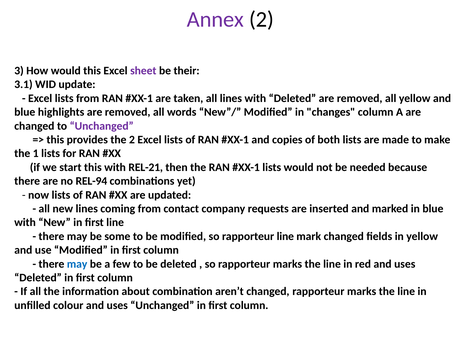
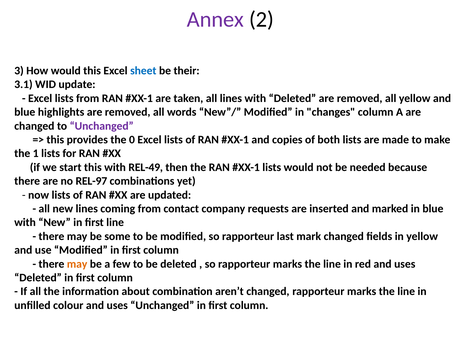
sheet colour: purple -> blue
the 2: 2 -> 0
REL-21: REL-21 -> REL-49
REL-94: REL-94 -> REL-97
rapporteur line: line -> last
may at (77, 264) colour: blue -> orange
